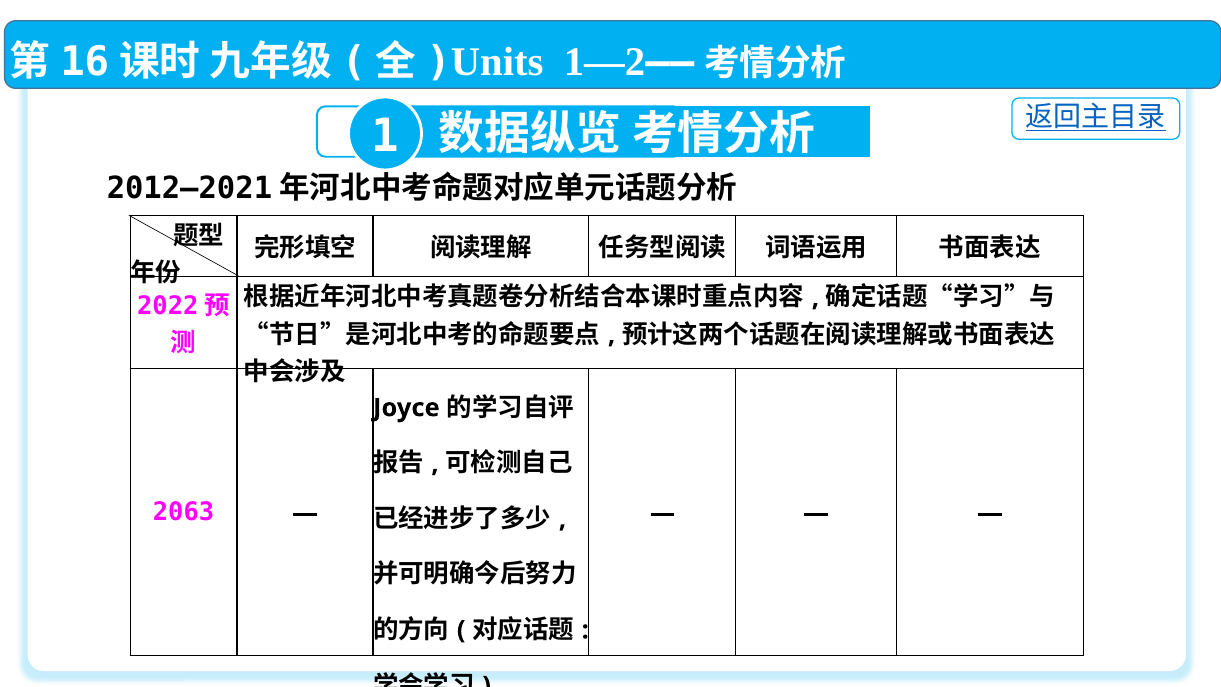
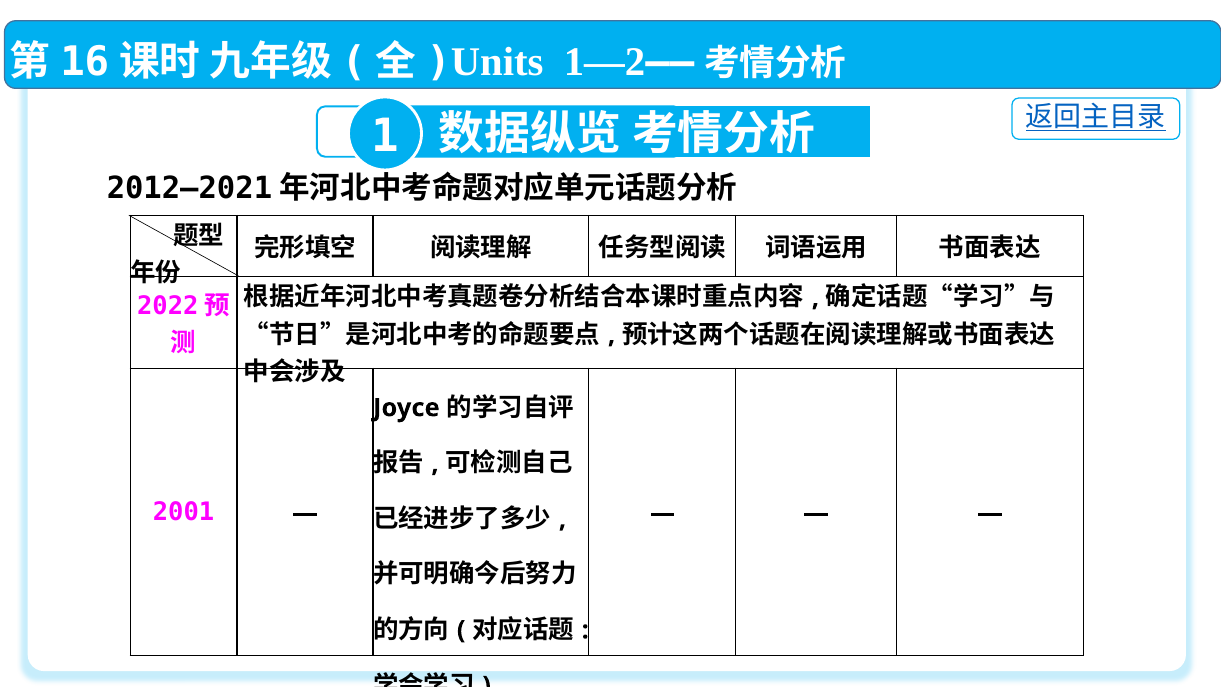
2063: 2063 -> 2001
